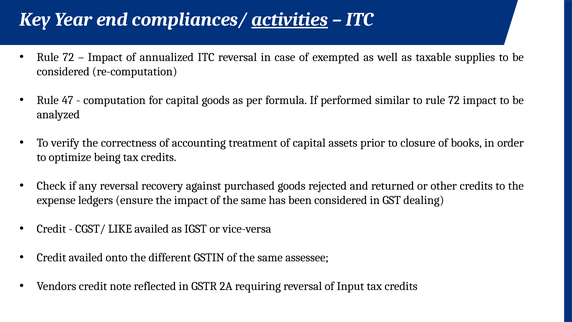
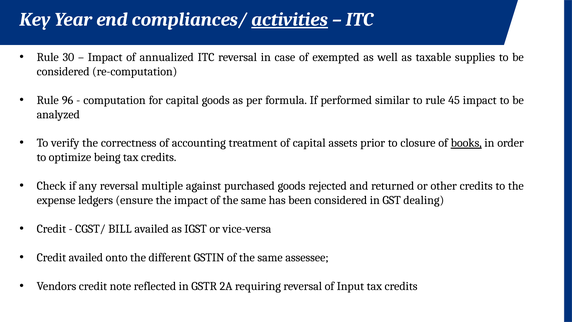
72 at (68, 57): 72 -> 30
47: 47 -> 96
to rule 72: 72 -> 45
books underline: none -> present
recovery: recovery -> multiple
LIKE: LIKE -> BILL
